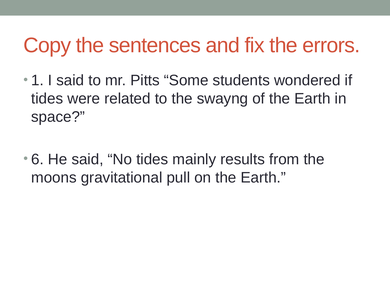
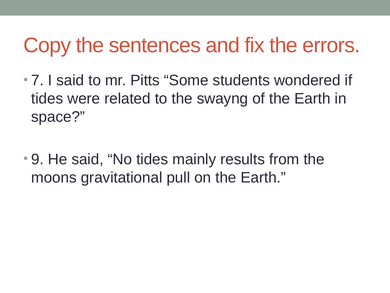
1: 1 -> 7
6: 6 -> 9
